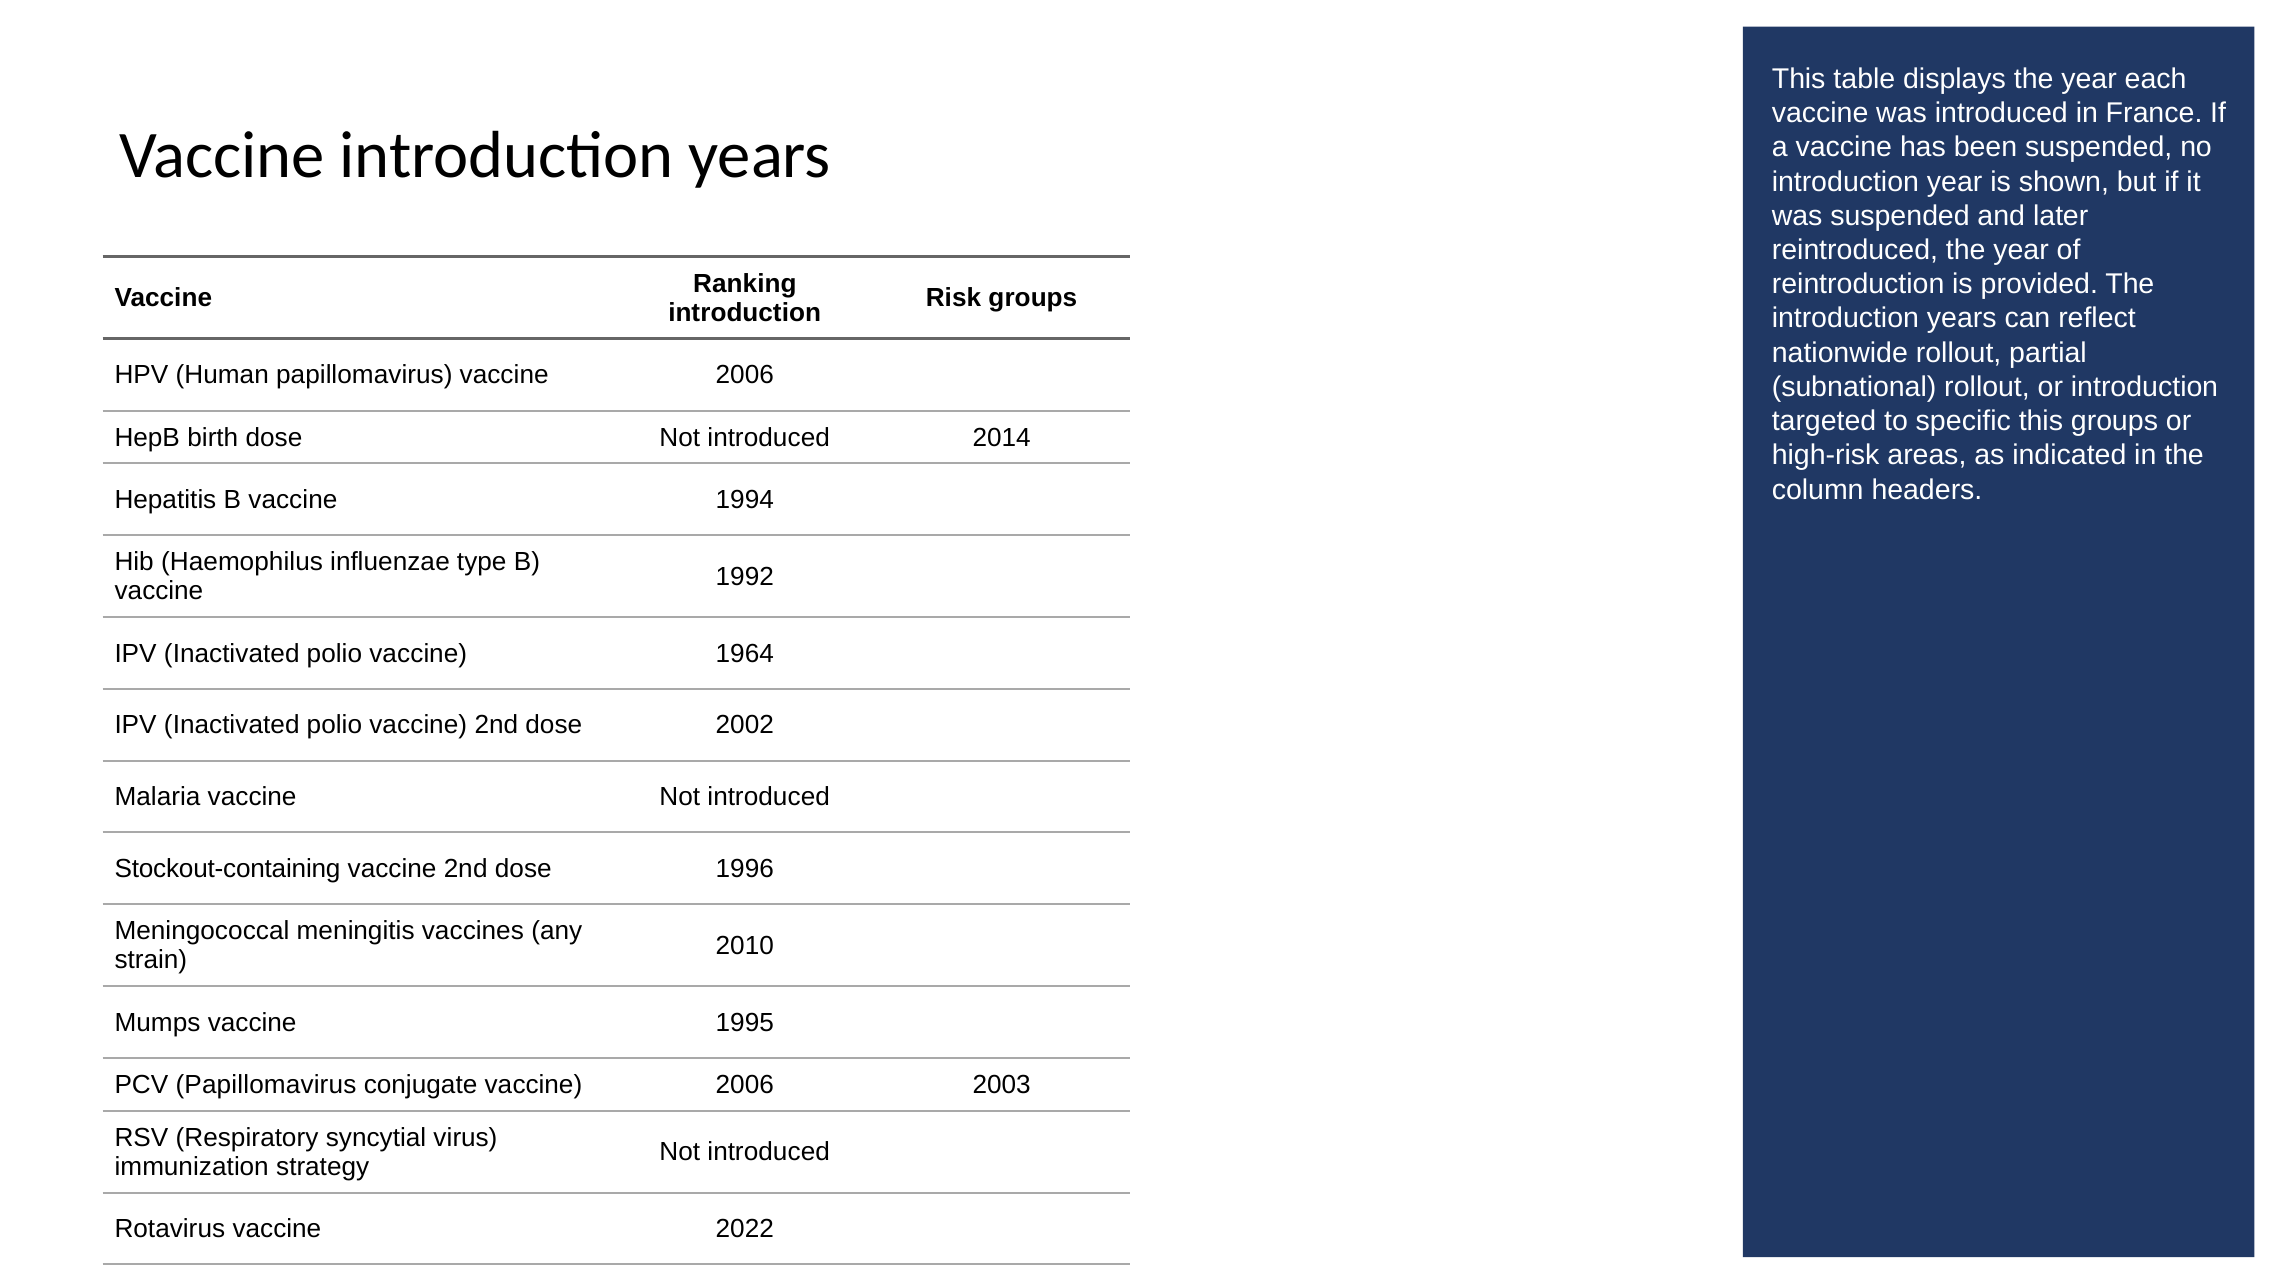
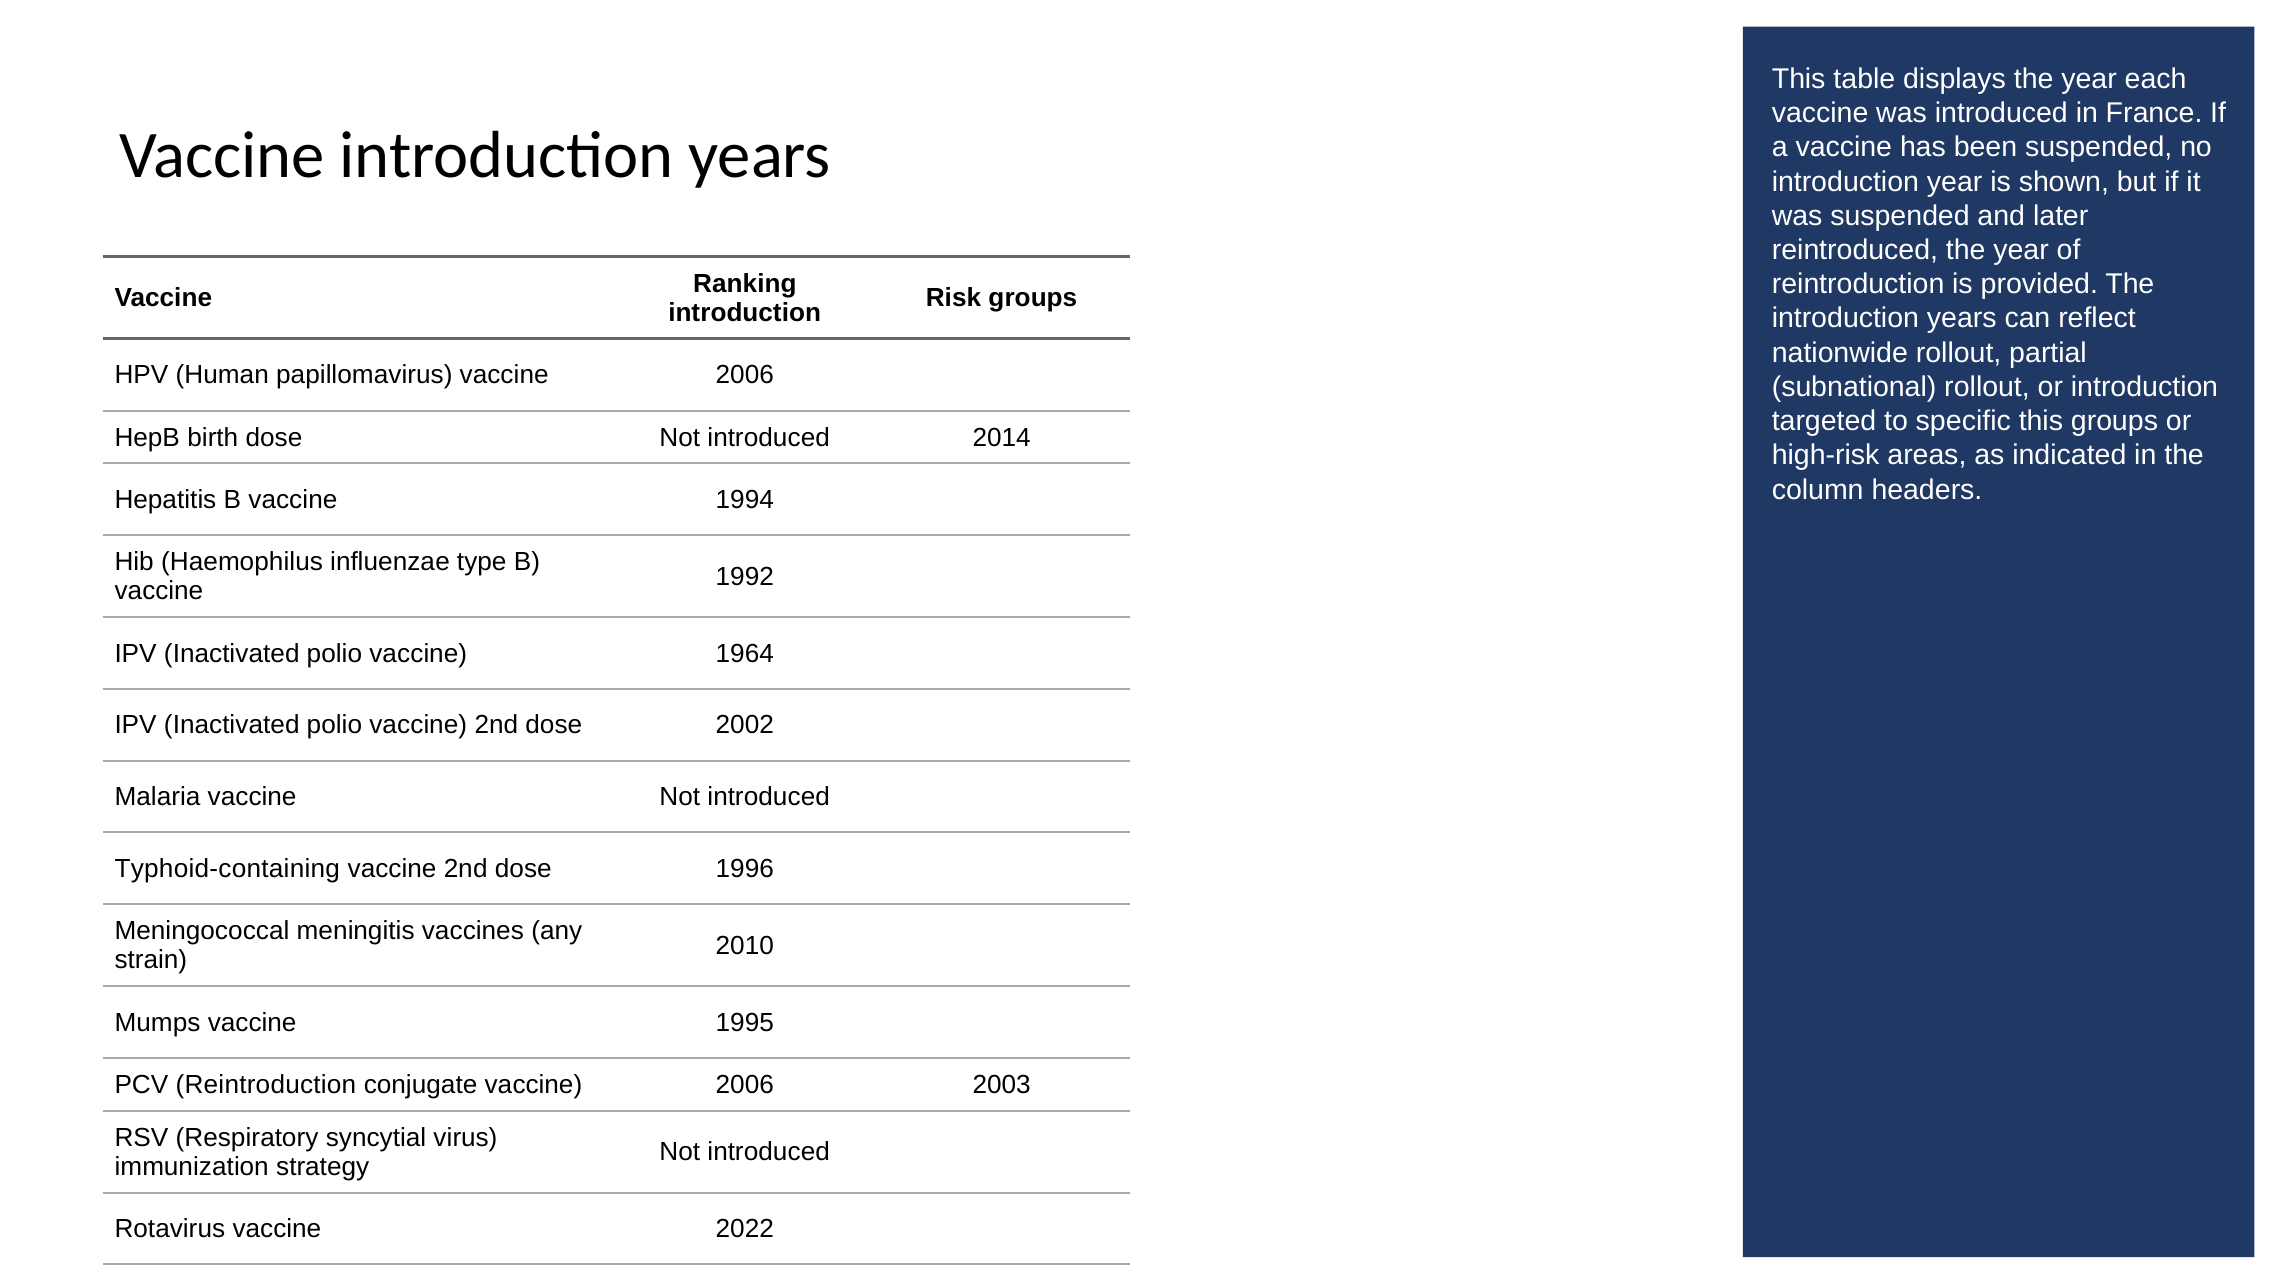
Stockout-containing: Stockout-containing -> Typhoid-containing
PCV Papillomavirus: Papillomavirus -> Reintroduction
